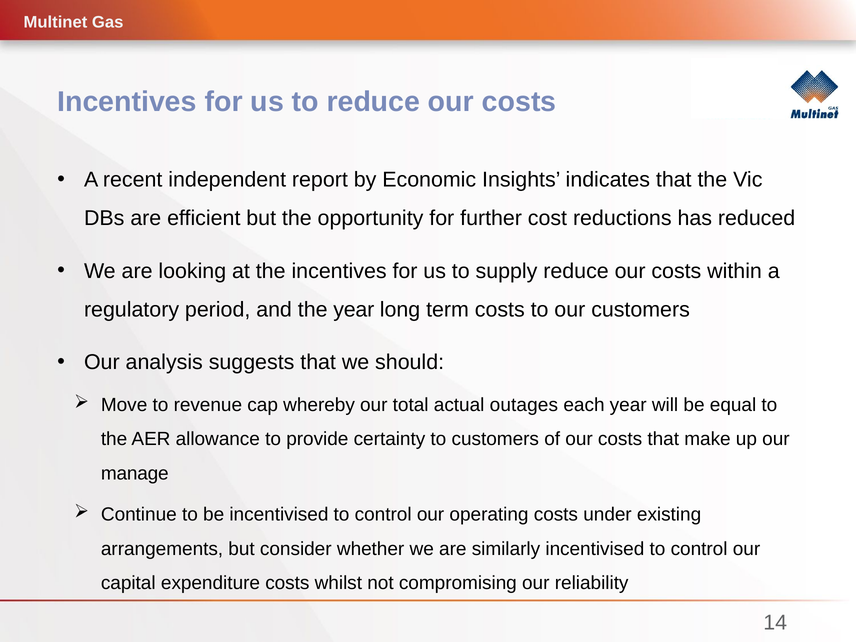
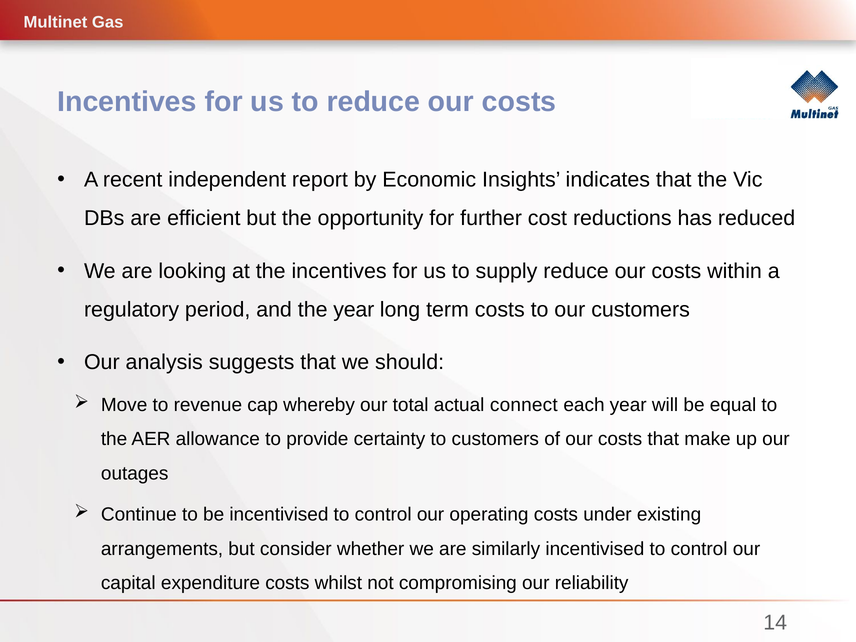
outages: outages -> connect
manage: manage -> outages
